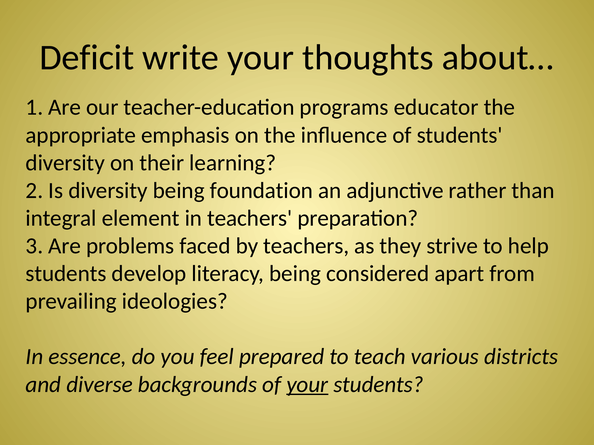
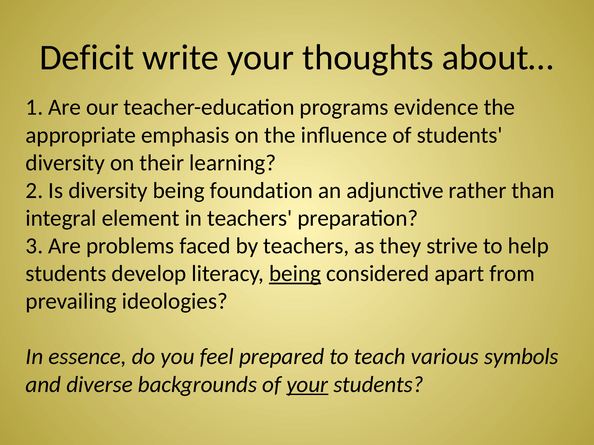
educator: educator -> evidence
being at (295, 274) underline: none -> present
districts: districts -> symbols
